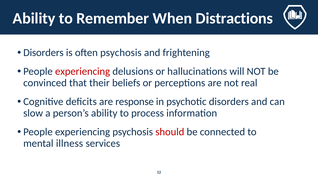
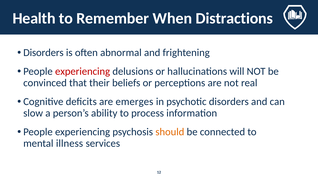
Ability at (34, 18): Ability -> Health
often psychosis: psychosis -> abnormal
response: response -> emerges
should colour: red -> orange
